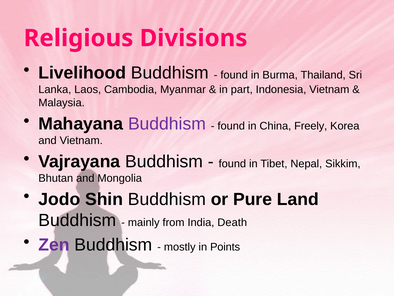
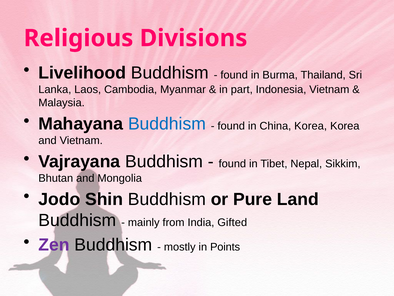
Buddhism at (167, 124) colour: purple -> blue
China Freely: Freely -> Korea
Death: Death -> Gifted
